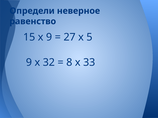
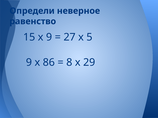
32: 32 -> 86
33: 33 -> 29
